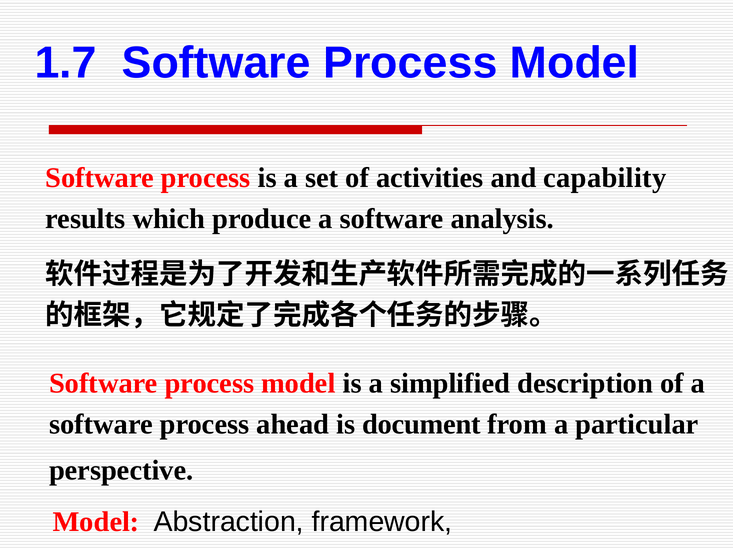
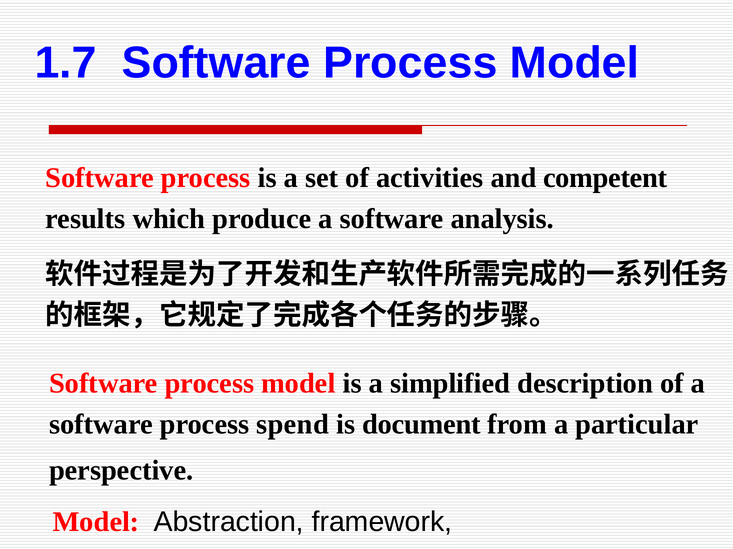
capability: capability -> competent
ahead: ahead -> spend
